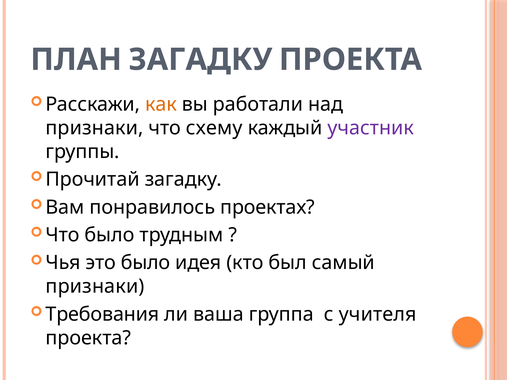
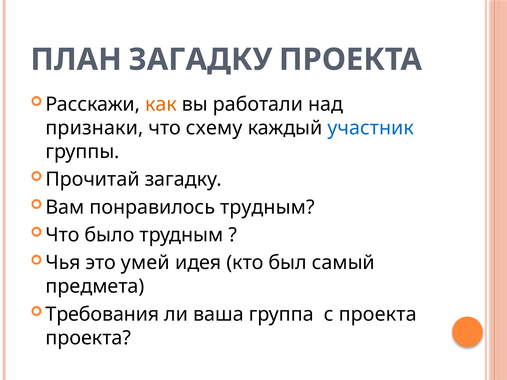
участник colour: purple -> blue
понравилось проектах: проектах -> трудным
это было: было -> умей
признаки at (95, 287): признаки -> предмета
с учителя: учителя -> проекта
